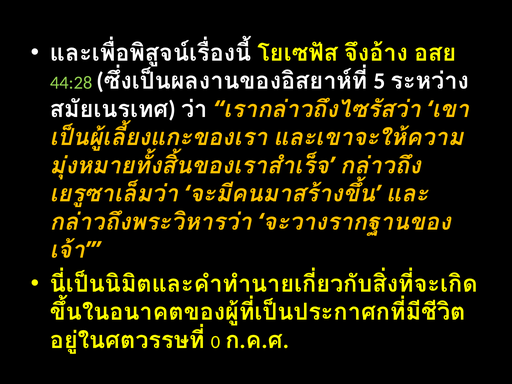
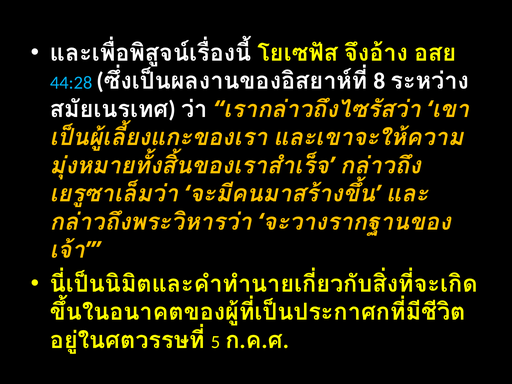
44:28 colour: light green -> light blue
5: 5 -> 8
0: 0 -> 5
